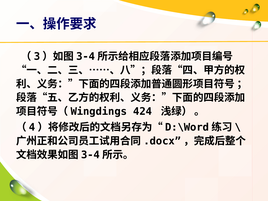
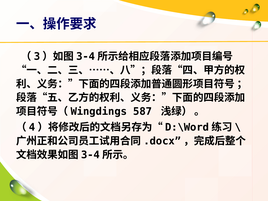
424: 424 -> 587
